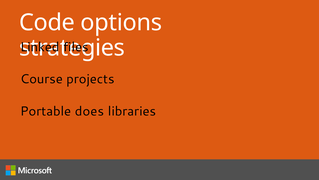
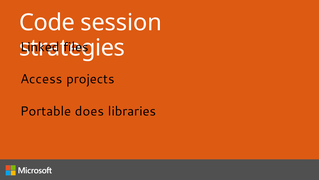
options: options -> session
Course: Course -> Access
